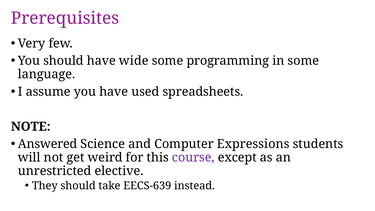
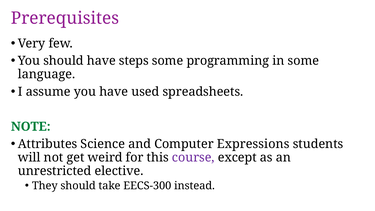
wide: wide -> steps
NOTE colour: black -> green
Answered: Answered -> Attributes
EECS-639: EECS-639 -> EECS-300
